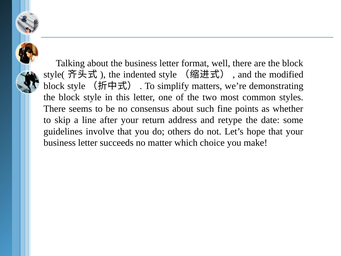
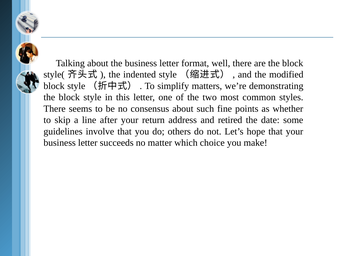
retype: retype -> retired
